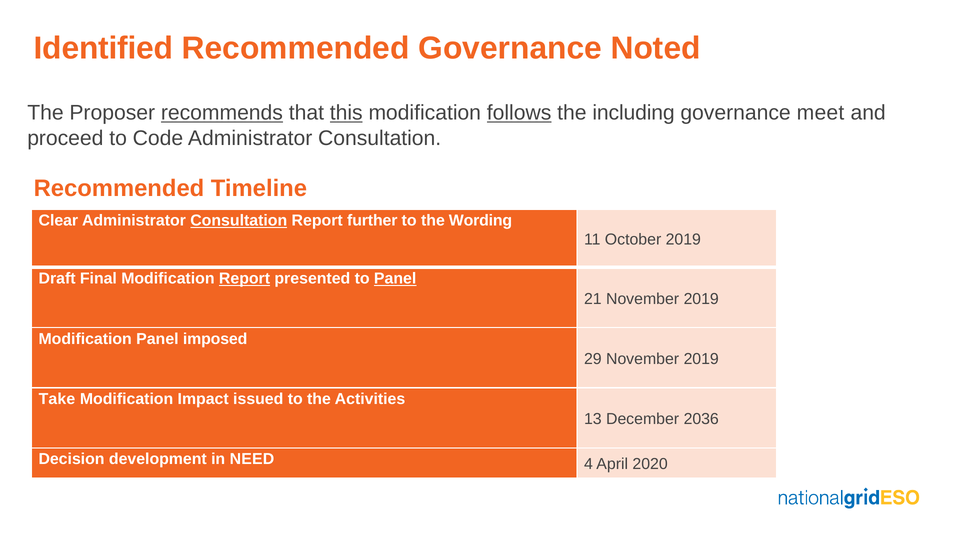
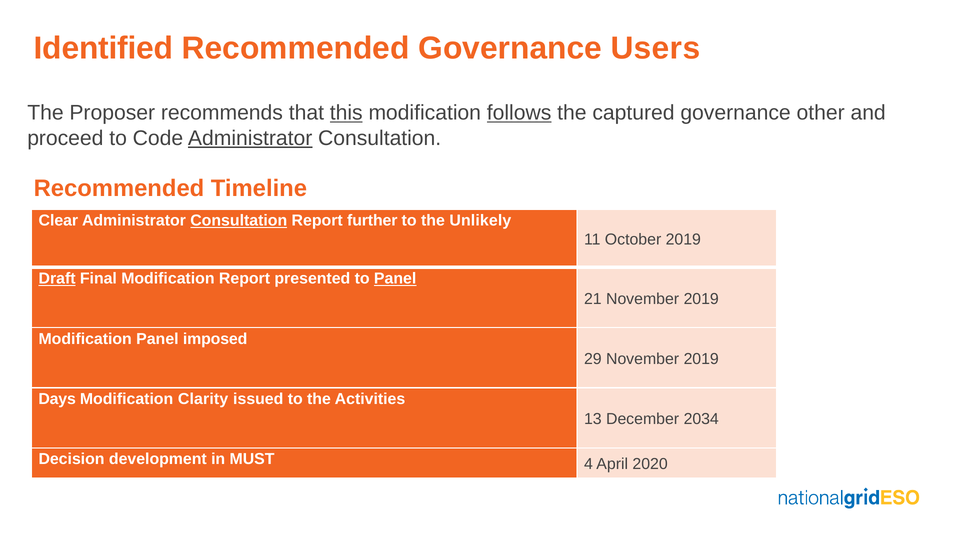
Noted: Noted -> Users
recommends underline: present -> none
including: including -> captured
meet: meet -> other
Administrator at (250, 138) underline: none -> present
Wording: Wording -> Unlikely
Draft underline: none -> present
Report at (245, 279) underline: present -> none
Take: Take -> Days
Impact: Impact -> Clarity
2036: 2036 -> 2034
NEED: NEED -> MUST
